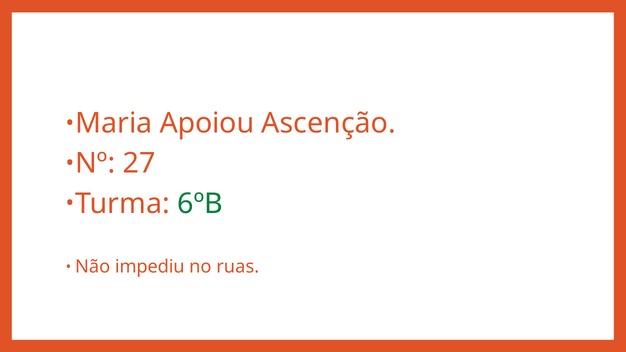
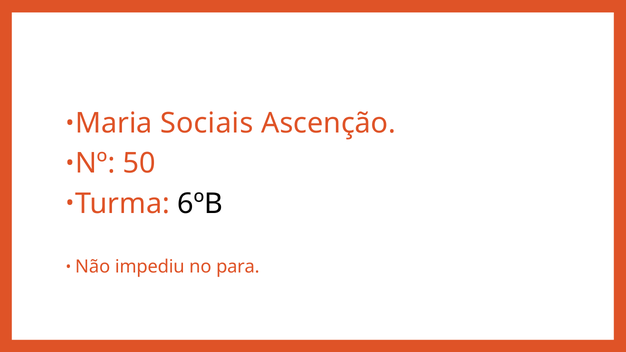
Apoiou: Apoiou -> Sociais
27: 27 -> 50
6ºB colour: green -> black
ruas: ruas -> para
